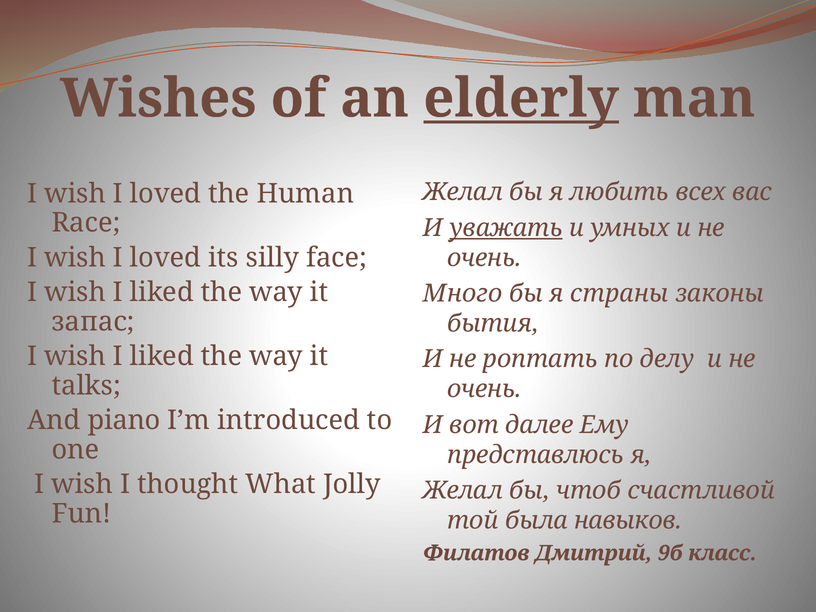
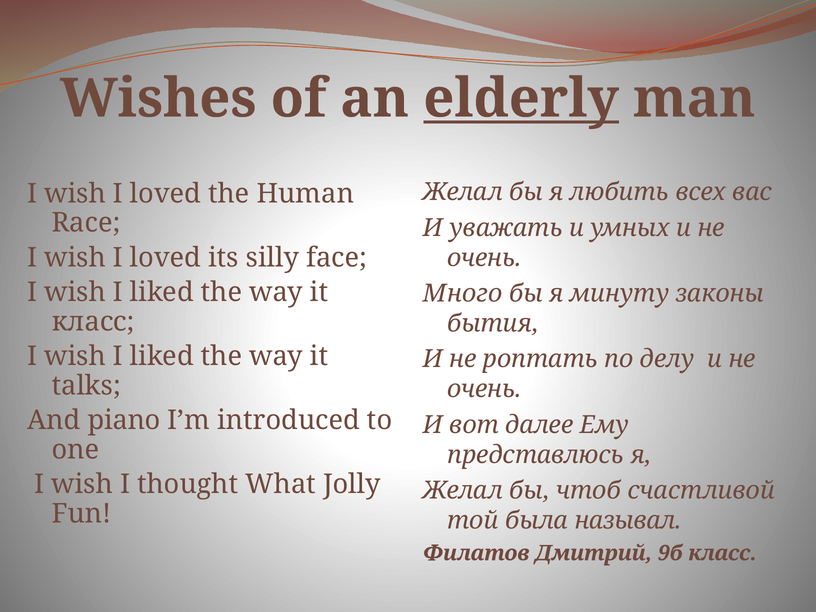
уважать underline: present -> none
страны: страны -> минуту
запас at (93, 322): запас -> класс
навыков: навыков -> называл
